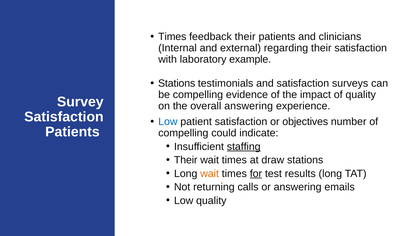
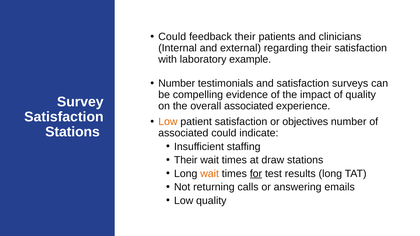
Times at (172, 37): Times -> Could
Stations at (177, 84): Stations -> Number
overall answering: answering -> associated
Low at (168, 122) colour: blue -> orange
Patients at (72, 132): Patients -> Stations
compelling at (183, 133): compelling -> associated
staffing underline: present -> none
